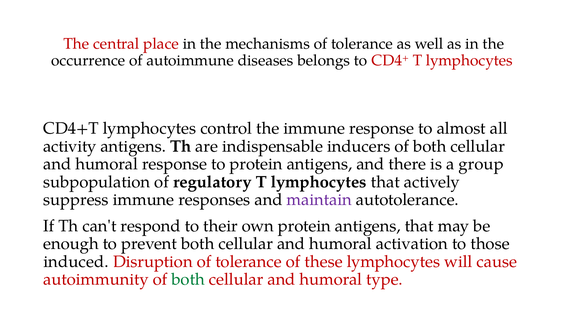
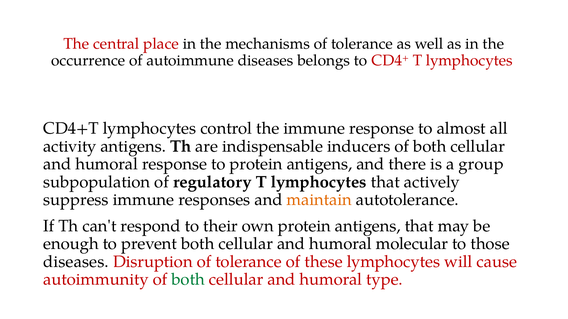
maintain colour: purple -> orange
activation: activation -> molecular
induced at (76, 262): induced -> diseases
